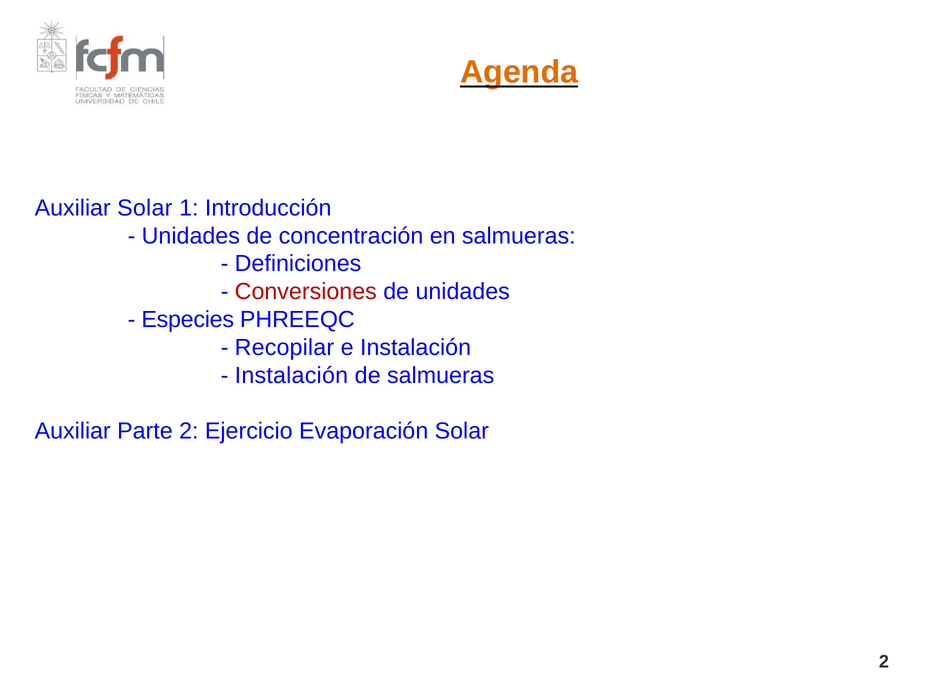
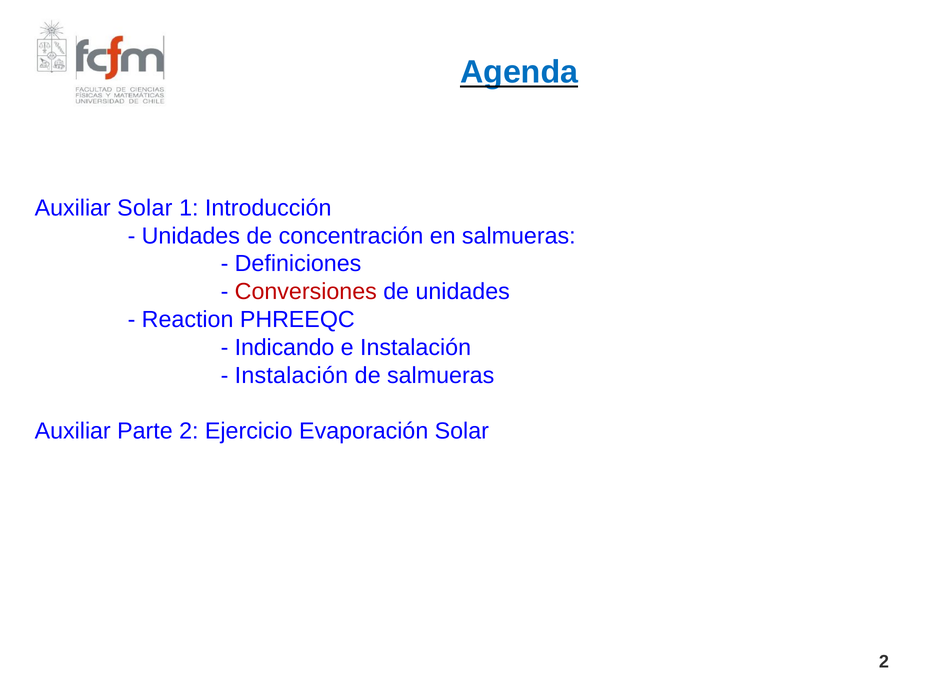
Agenda colour: orange -> blue
Especies: Especies -> Reaction
Recopilar: Recopilar -> Indicando
